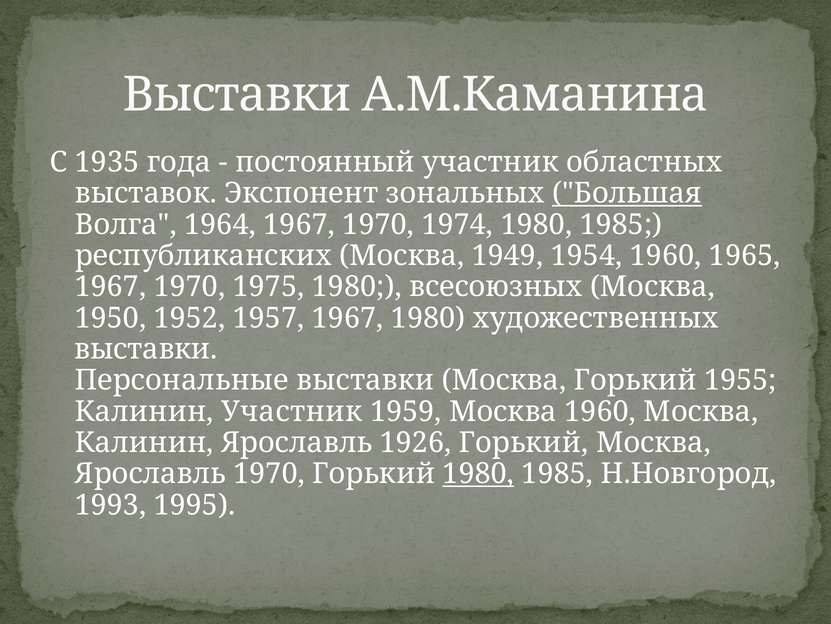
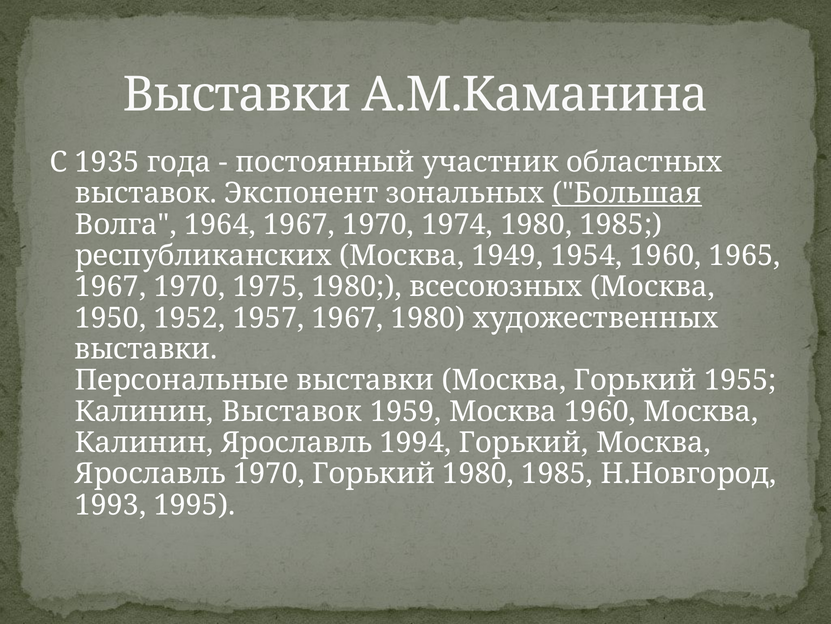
Калинин Участник: Участник -> Выставок
1926: 1926 -> 1994
1980 at (478, 473) underline: present -> none
